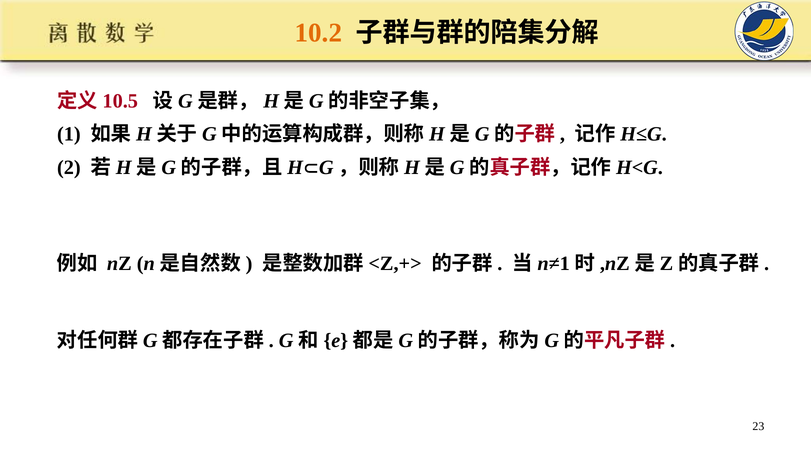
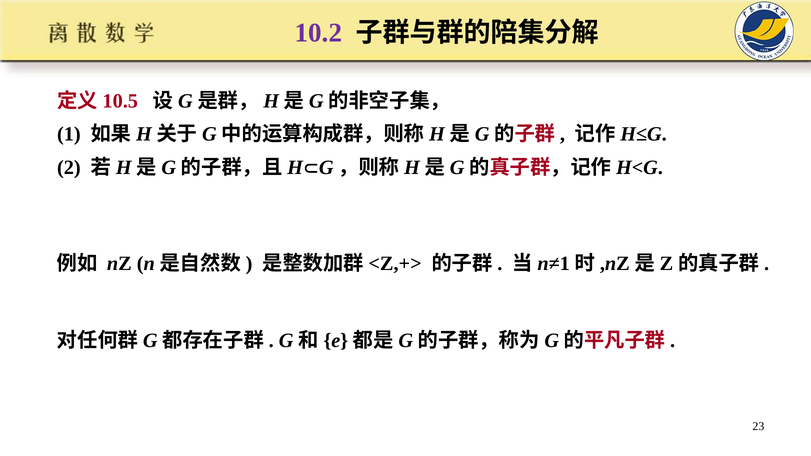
10.2 colour: orange -> purple
